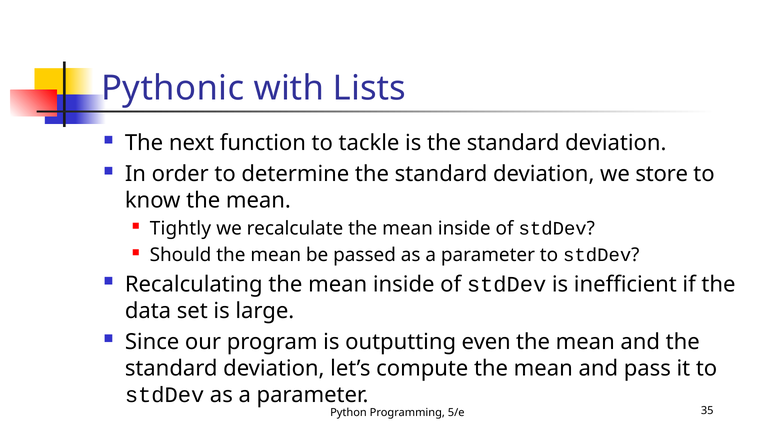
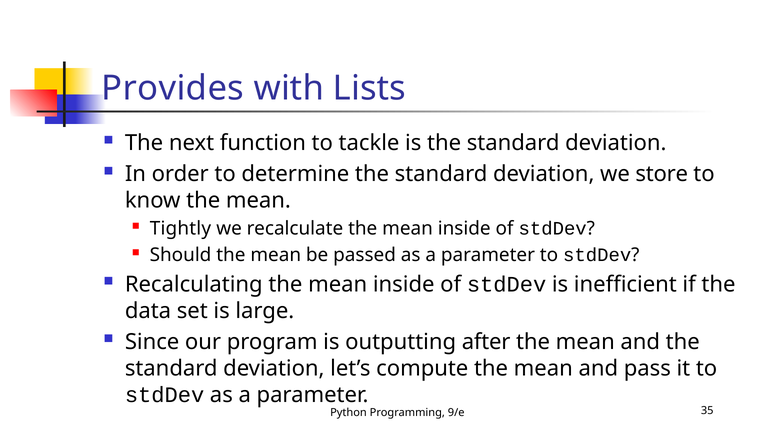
Pythonic: Pythonic -> Provides
even: even -> after
5/e: 5/e -> 9/e
